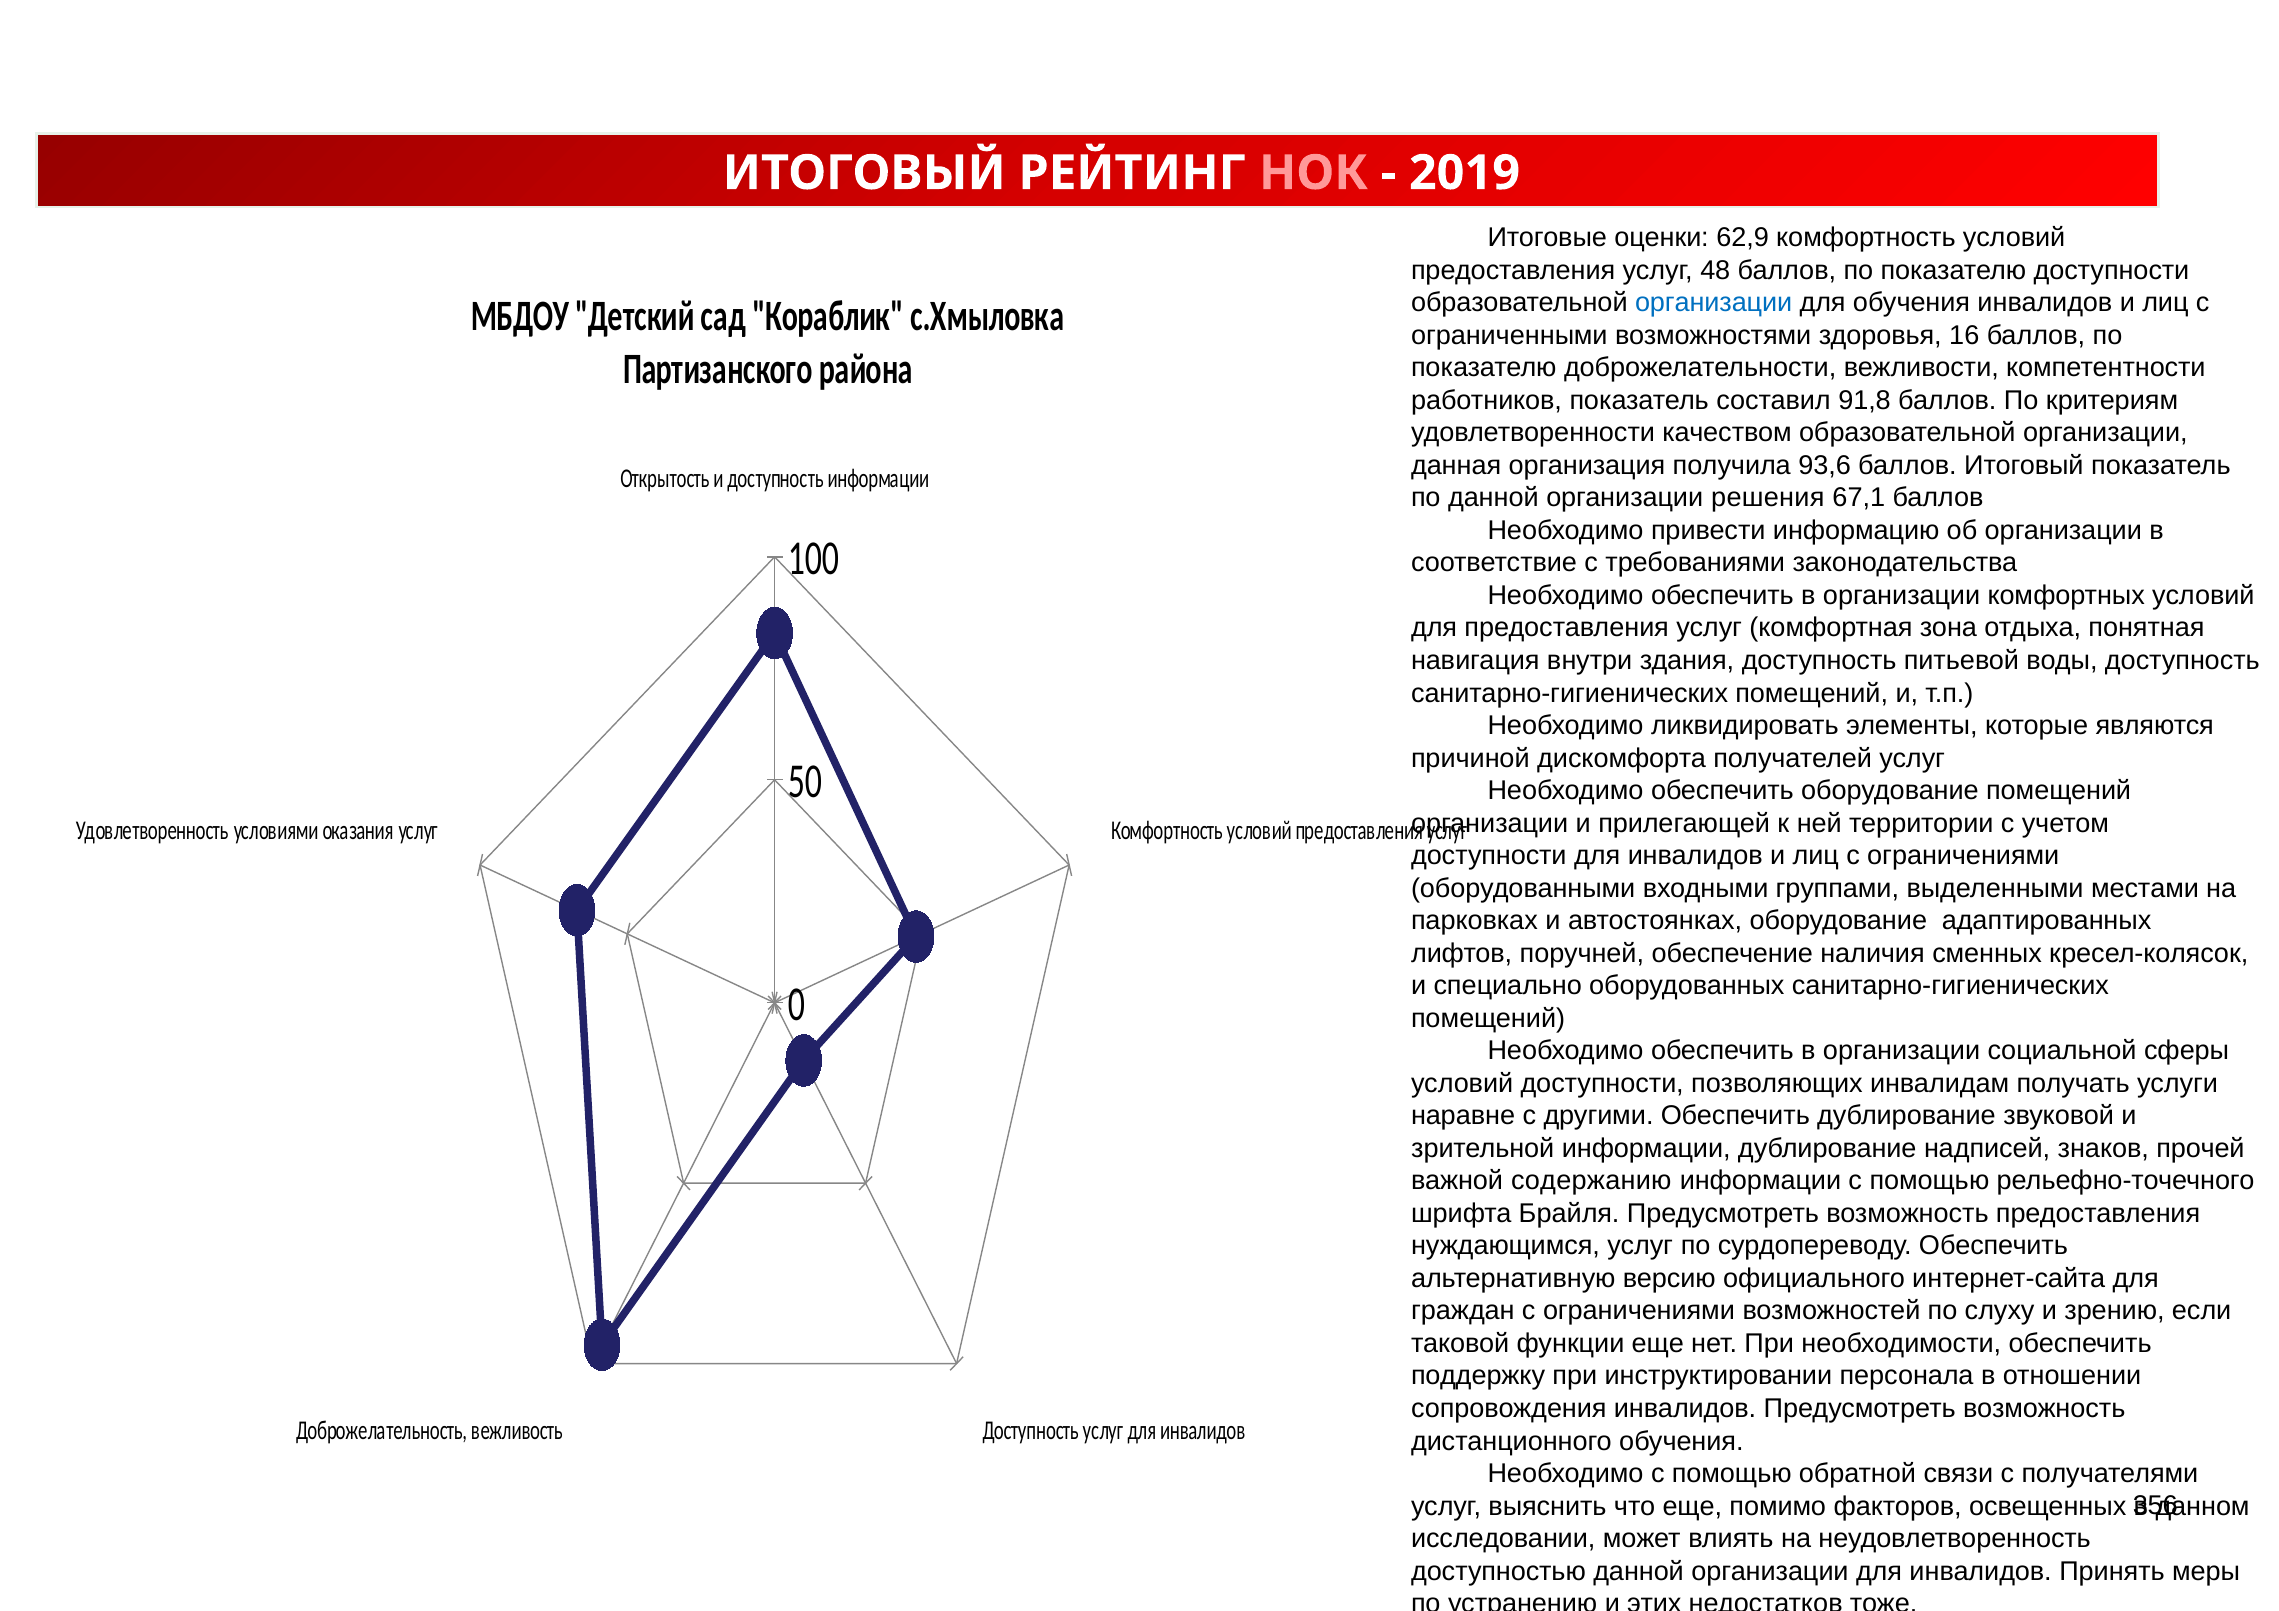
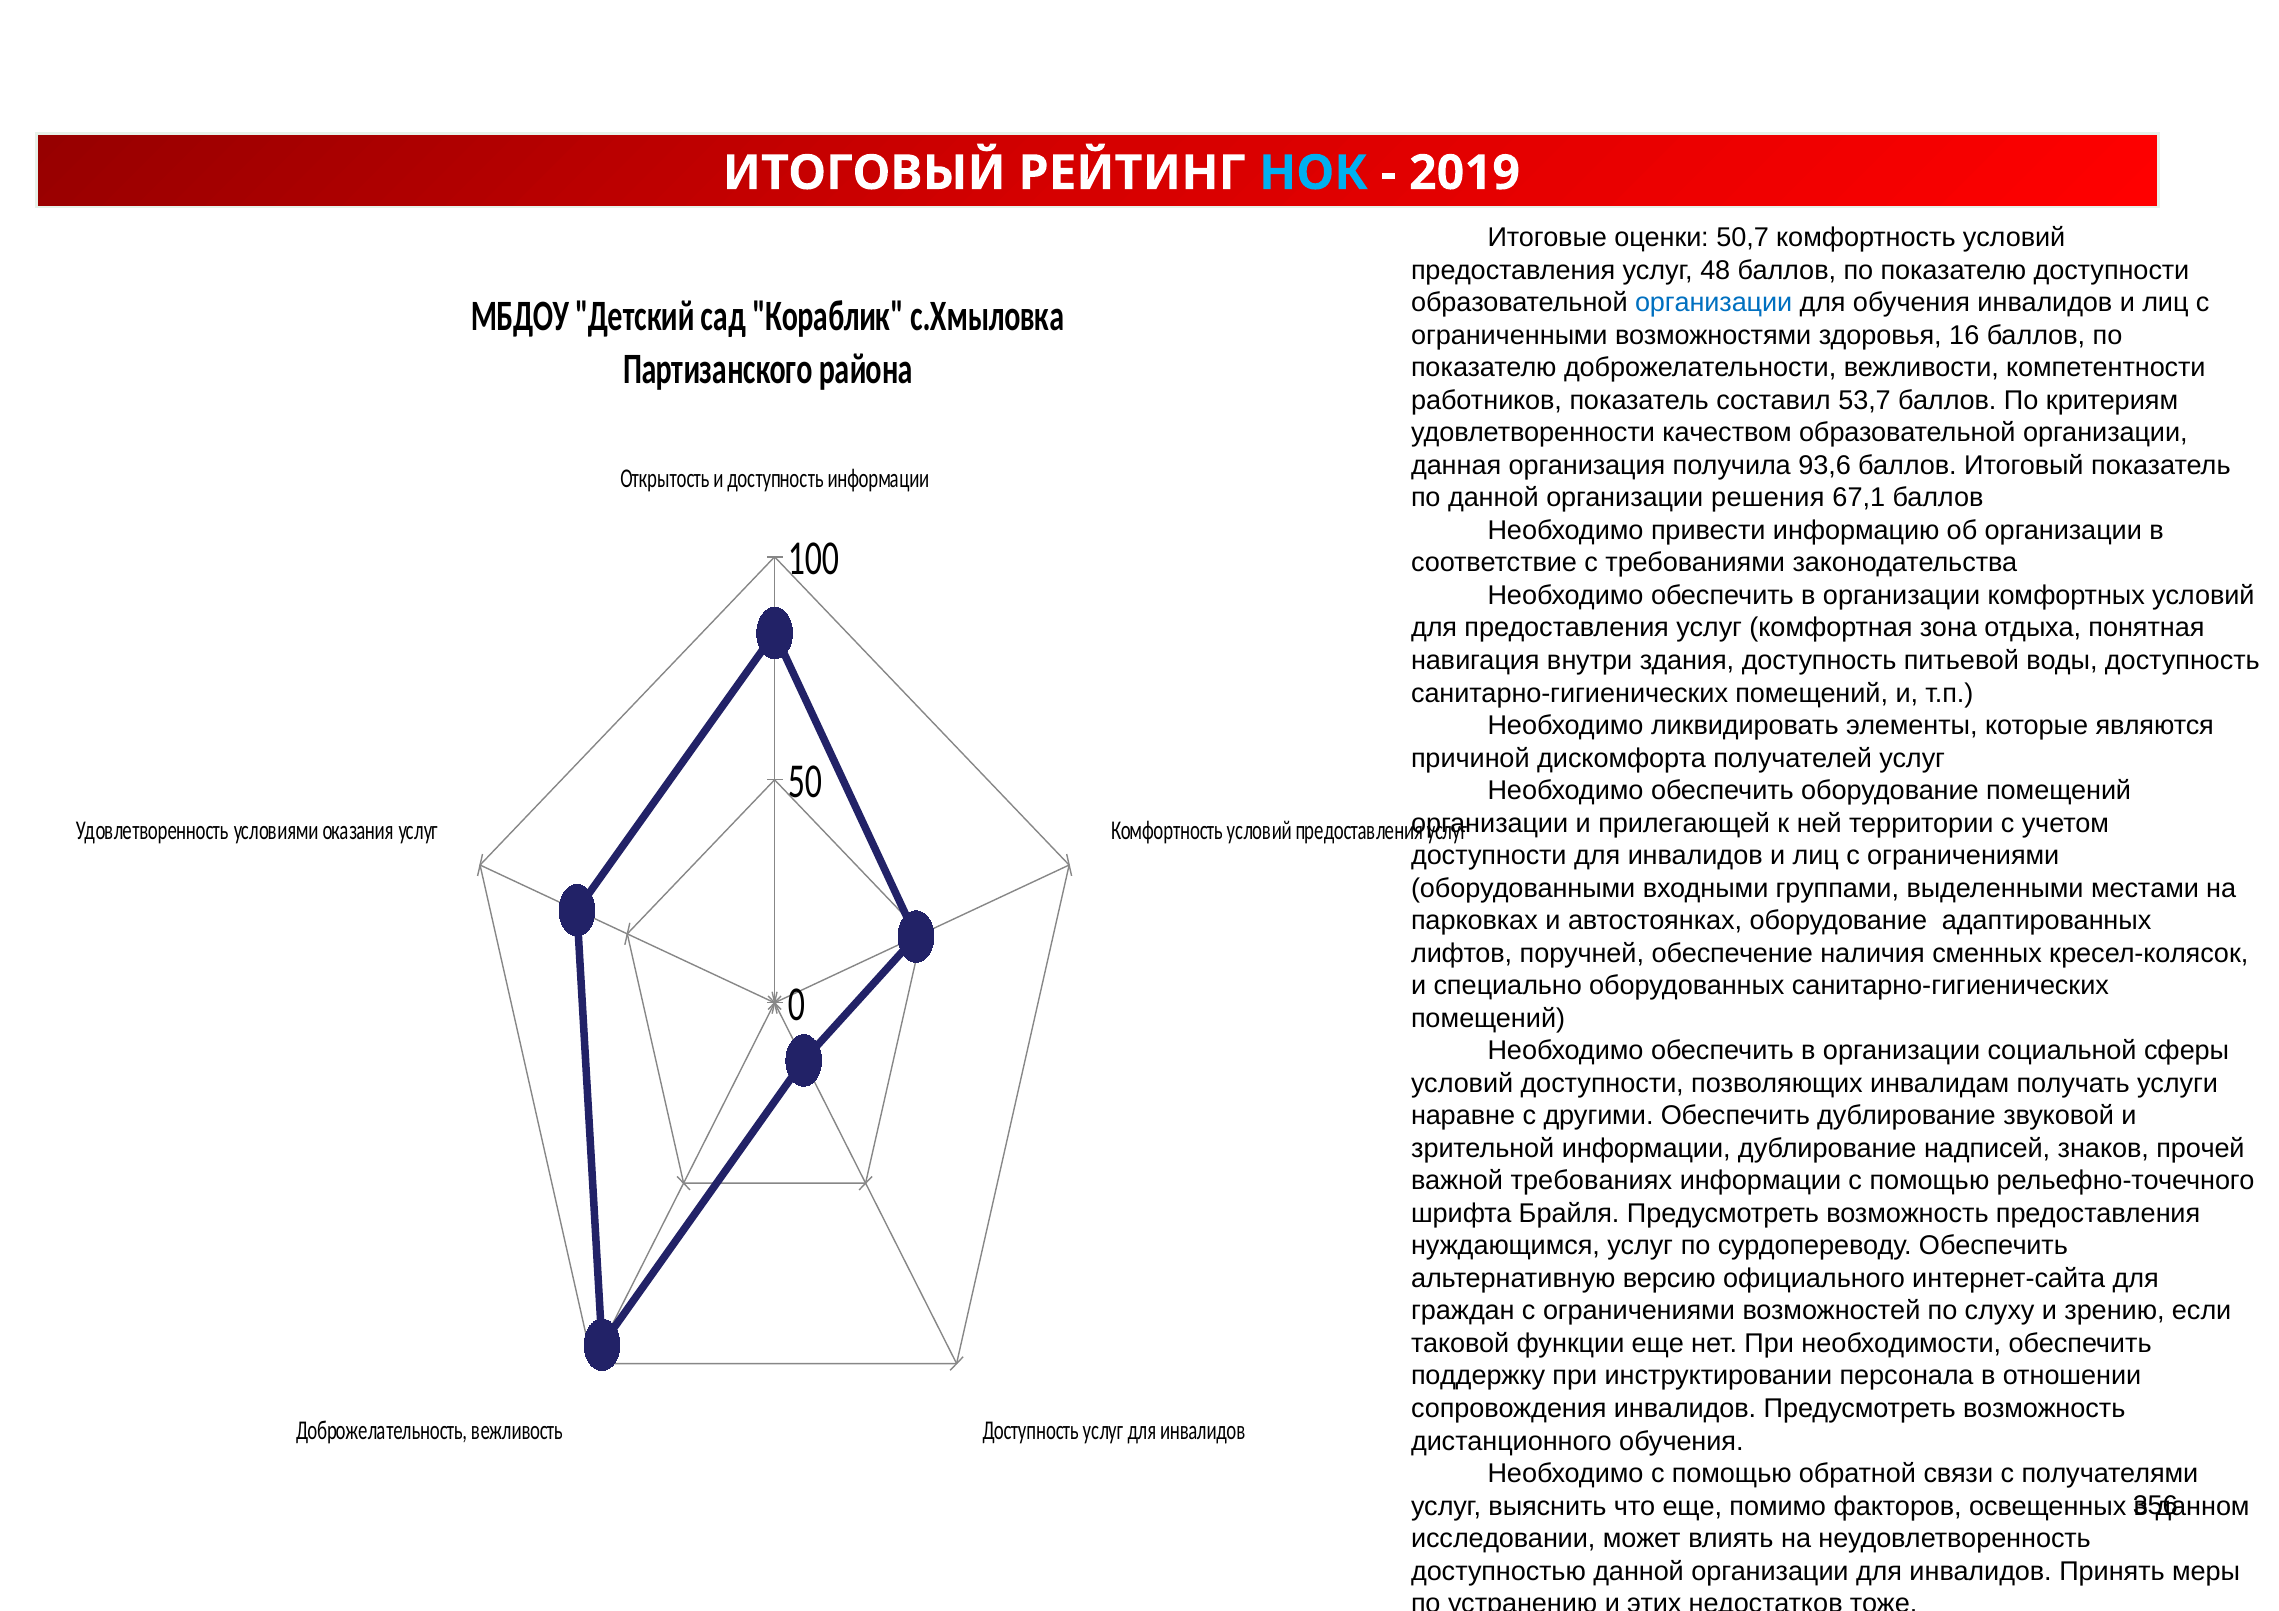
НОК colour: pink -> light blue
62,9: 62,9 -> 50,7
91,8: 91,8 -> 53,7
содержанию: содержанию -> требованиях
